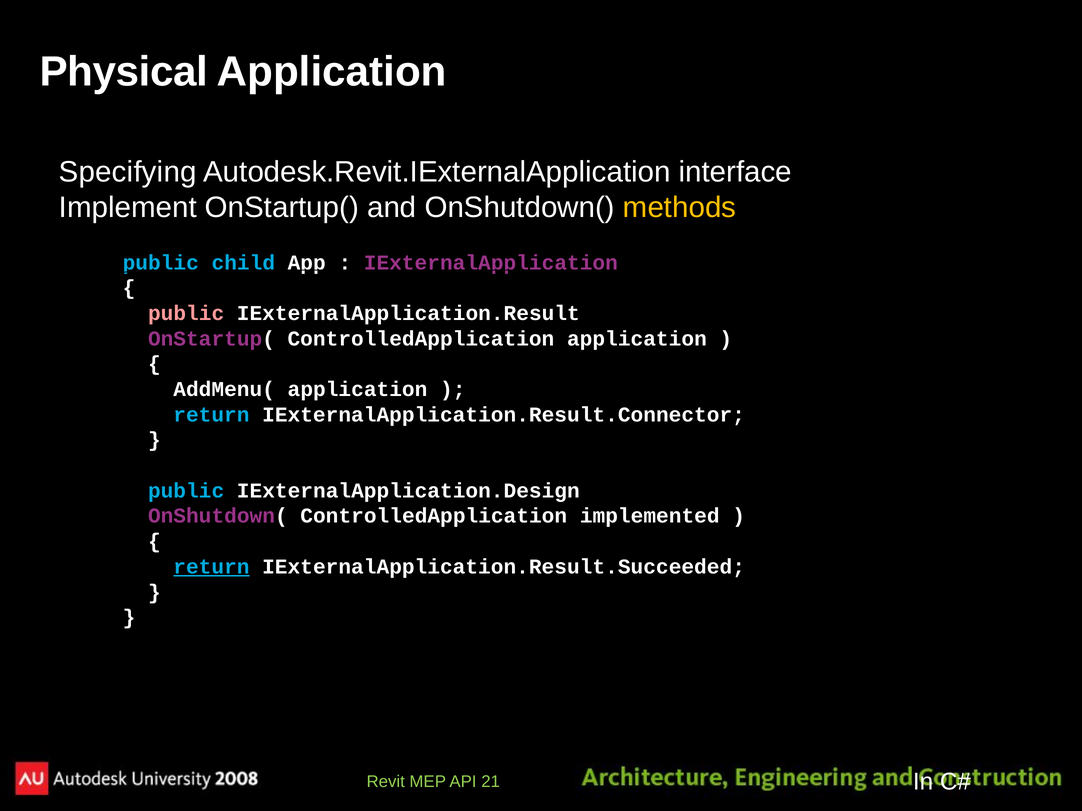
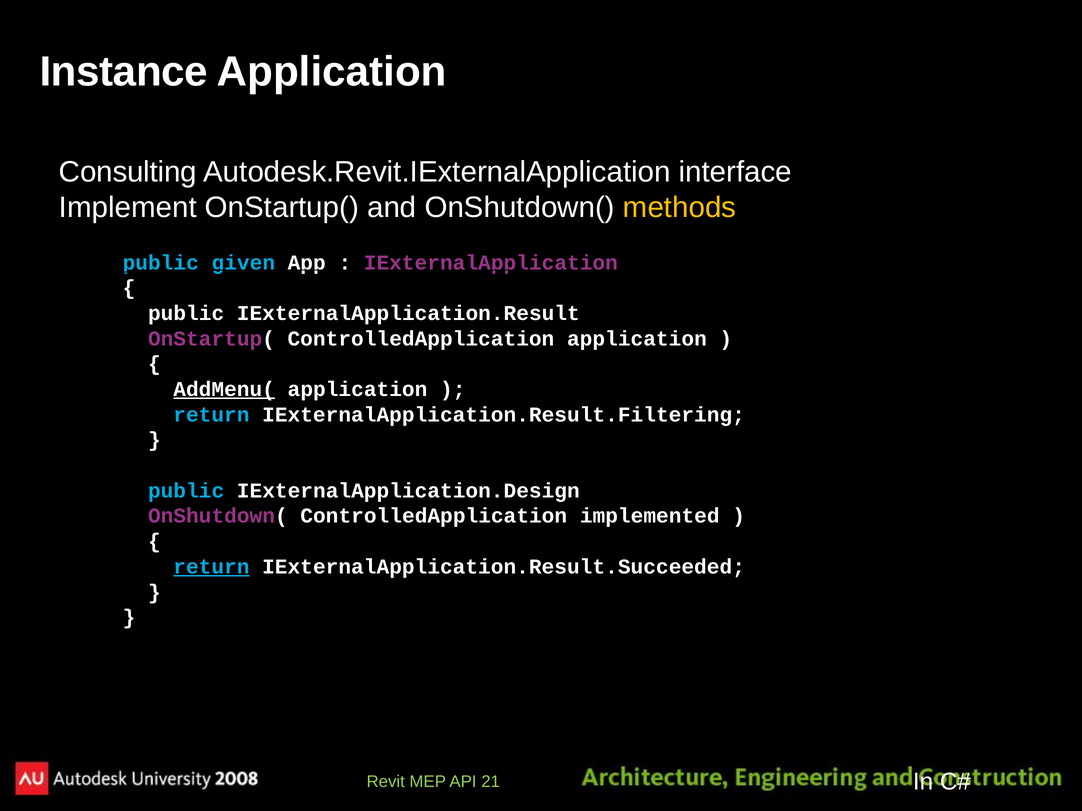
Physical: Physical -> Instance
Specifying: Specifying -> Consulting
child: child -> given
public at (186, 313) colour: pink -> white
AddMenu( underline: none -> present
IExternalApplication.Result.Connector: IExternalApplication.Result.Connector -> IExternalApplication.Result.Filtering
